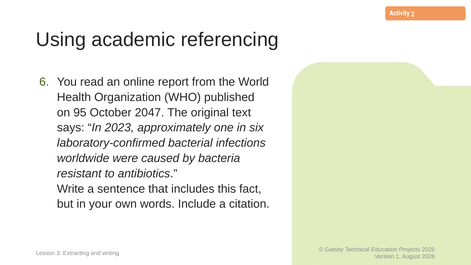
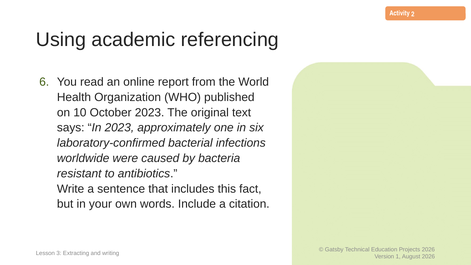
95: 95 -> 10
October 2047: 2047 -> 2023
